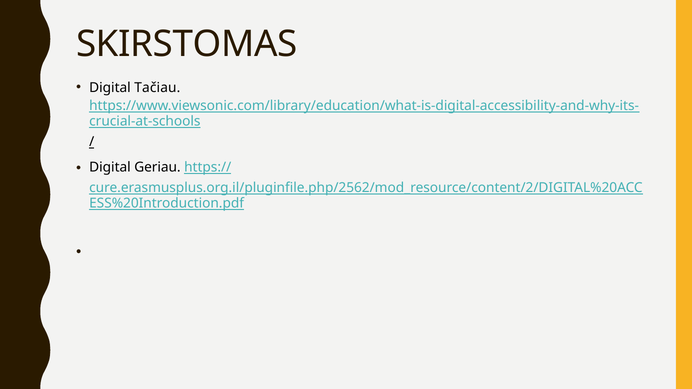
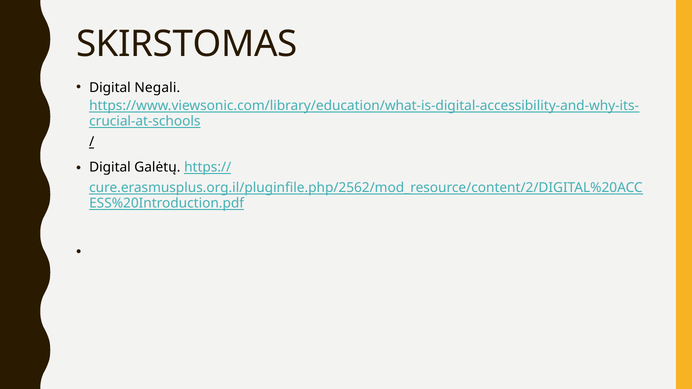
Tačiau: Tačiau -> Negali
Geriau: Geriau -> Galėtų
